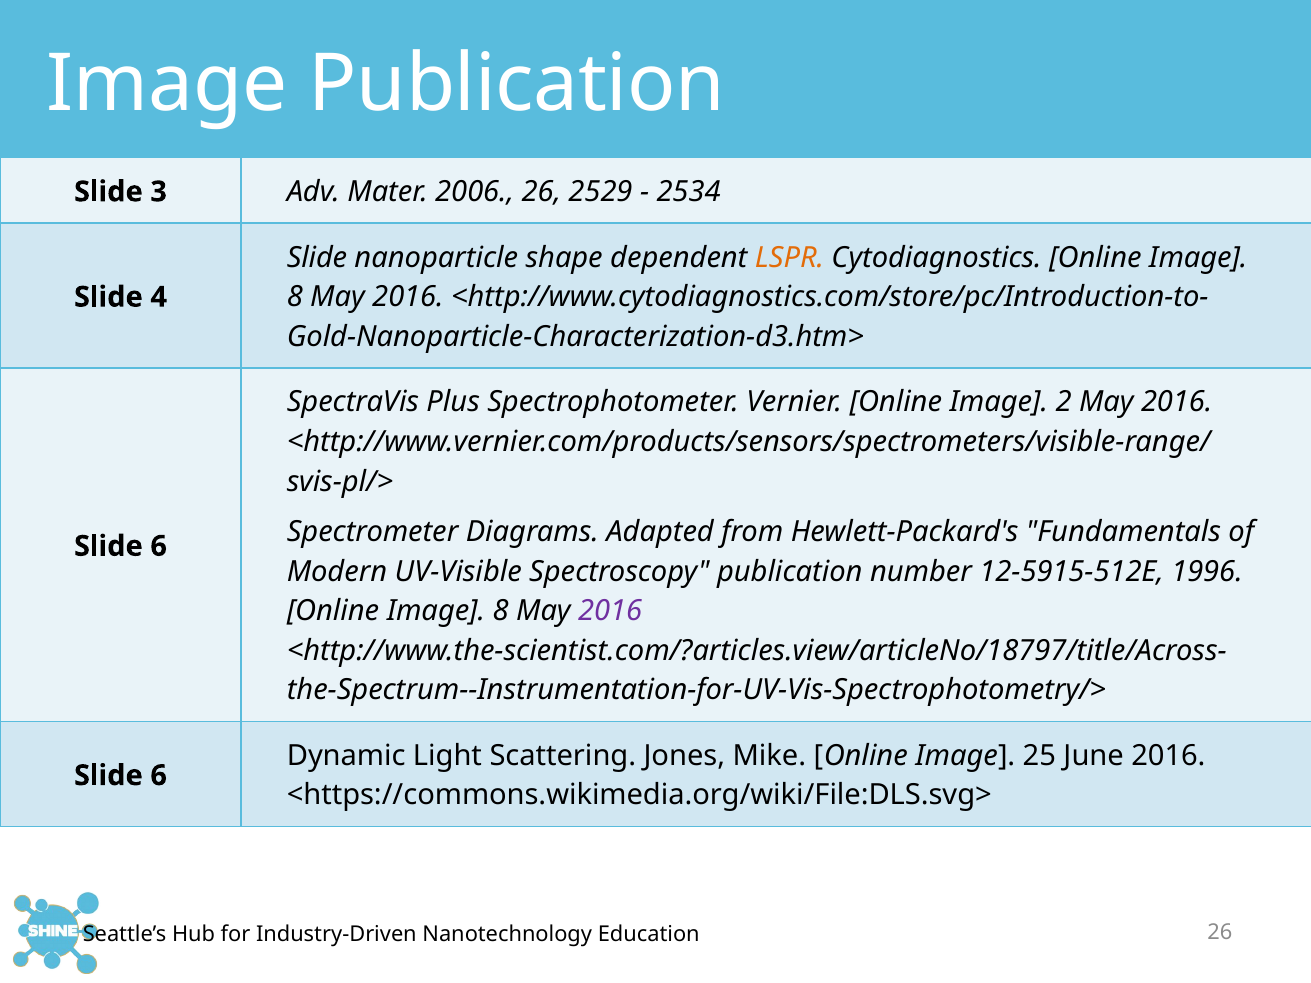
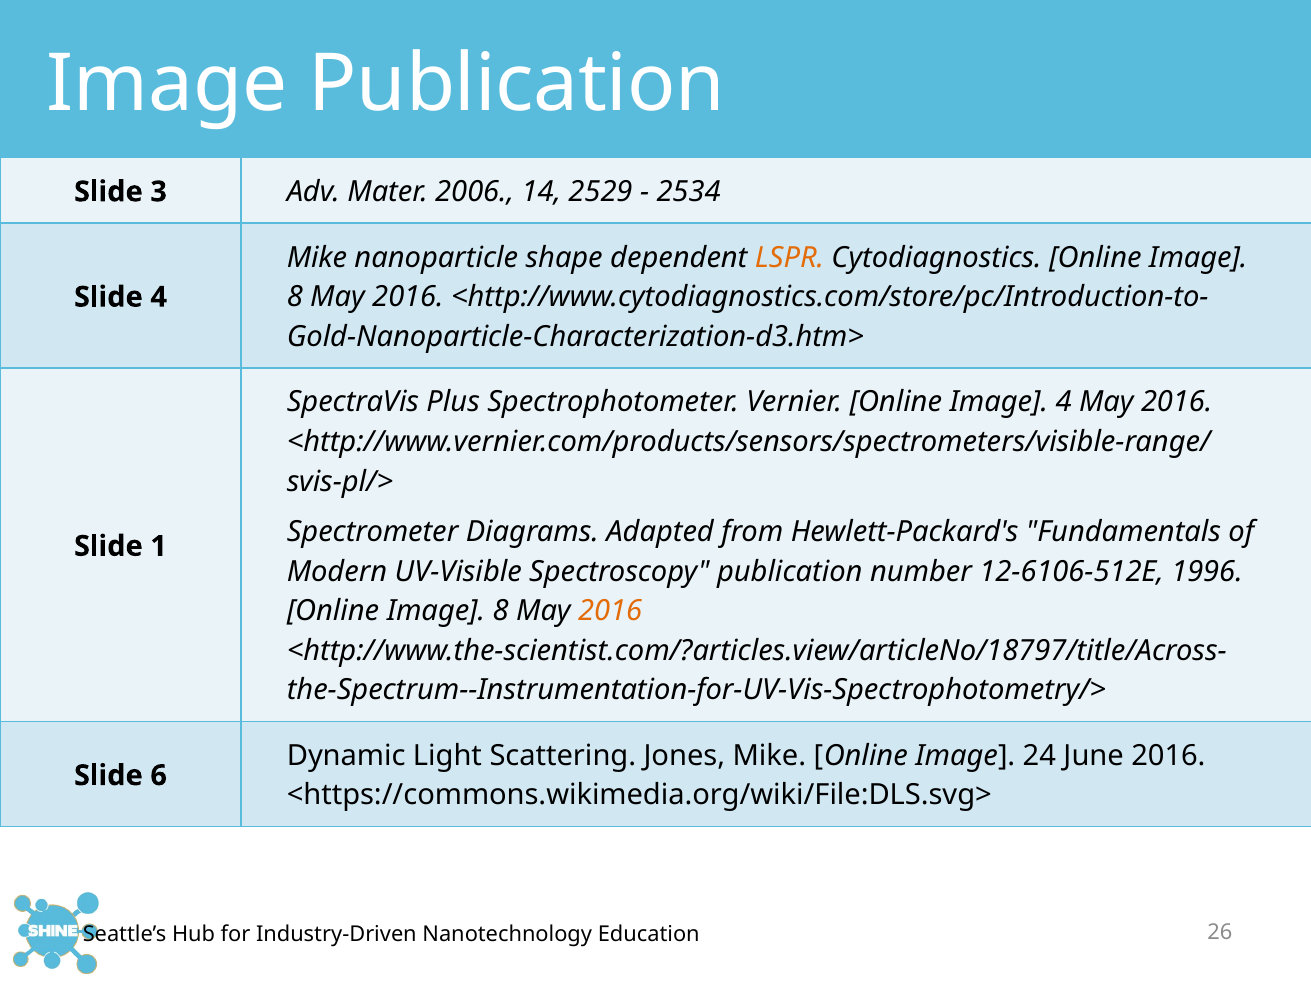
2006 26: 26 -> 14
Slide at (317, 258): Slide -> Mike
Image 2: 2 -> 4
6 at (159, 546): 6 -> 1
12-5915-512E: 12-5915-512E -> 12-6106-512E
2016 at (610, 611) colour: purple -> orange
25: 25 -> 24
